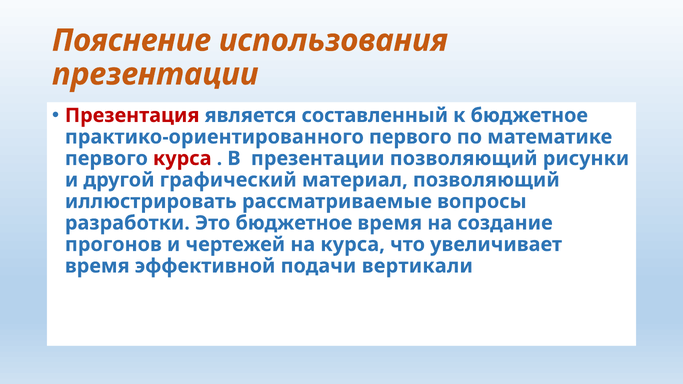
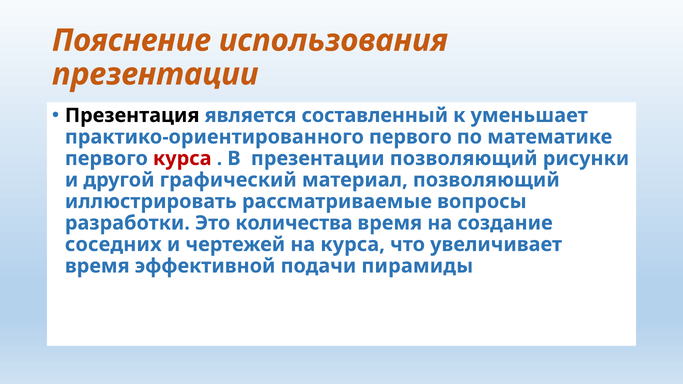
Презентация colour: red -> black
к бюджетное: бюджетное -> уменьшает
Это бюджетное: бюджетное -> количества
прогонов: прогонов -> соседних
вертикали: вертикали -> пирамиды
